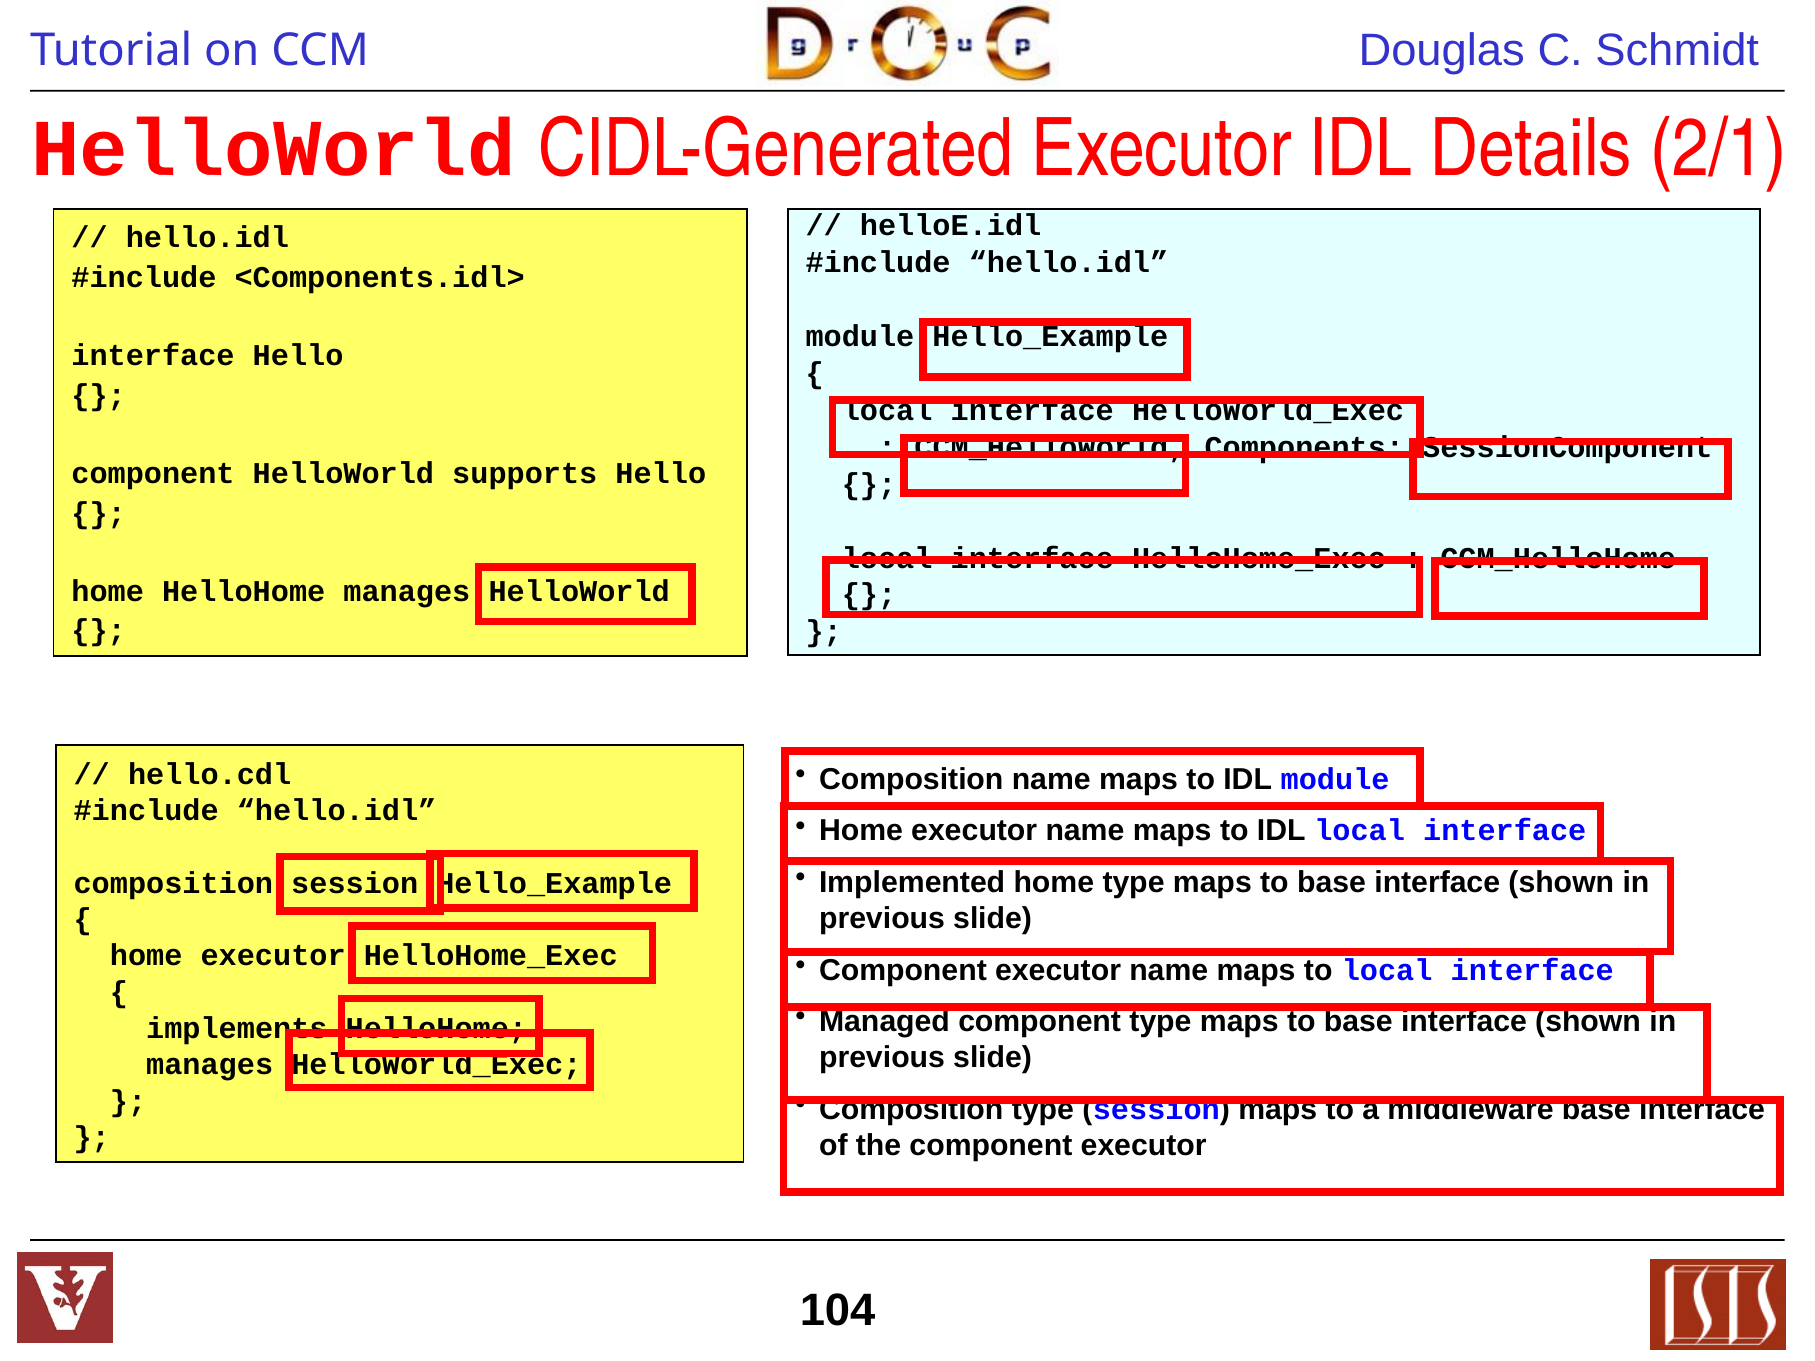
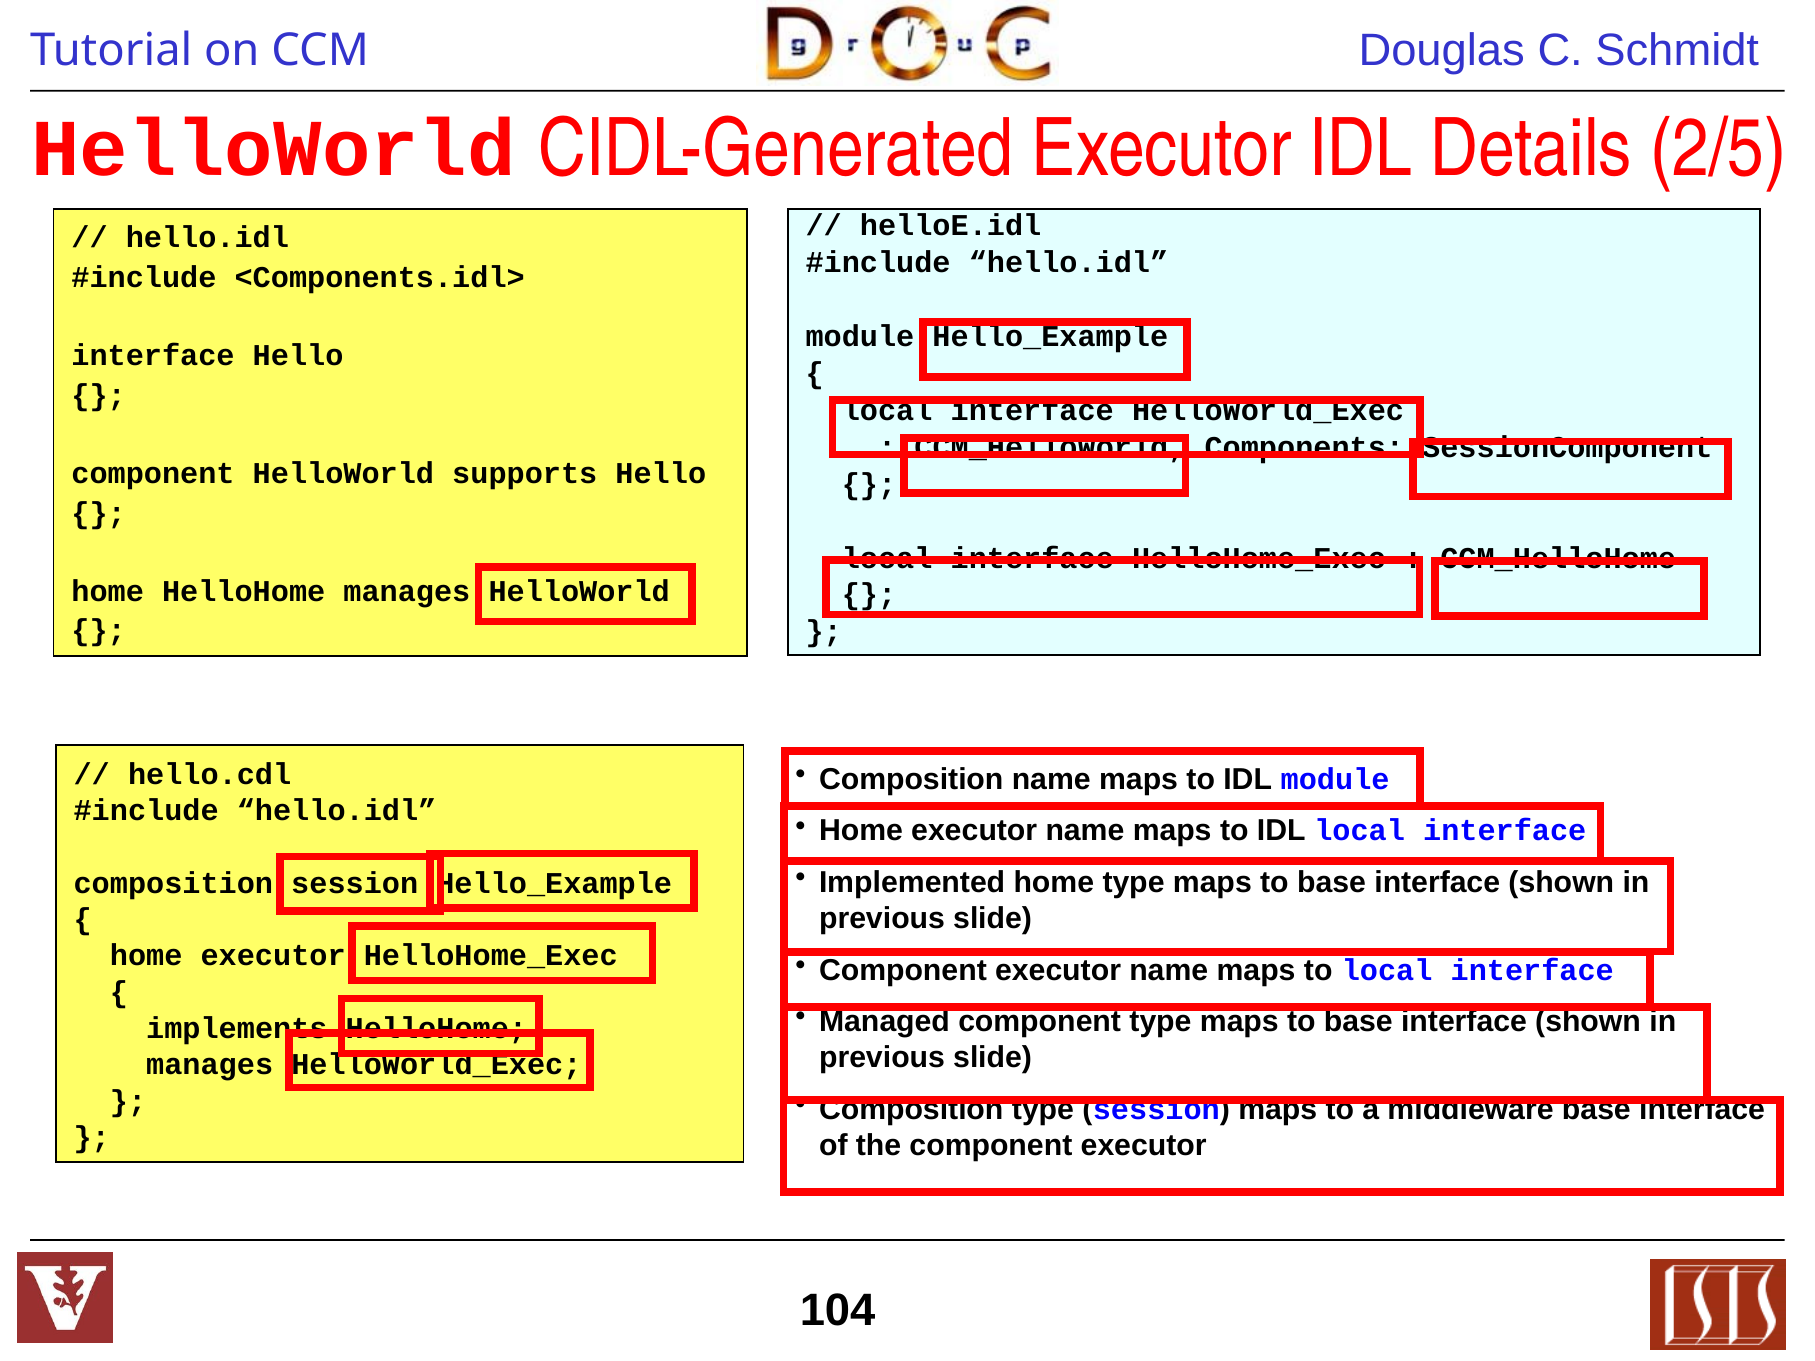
2/1: 2/1 -> 2/5
